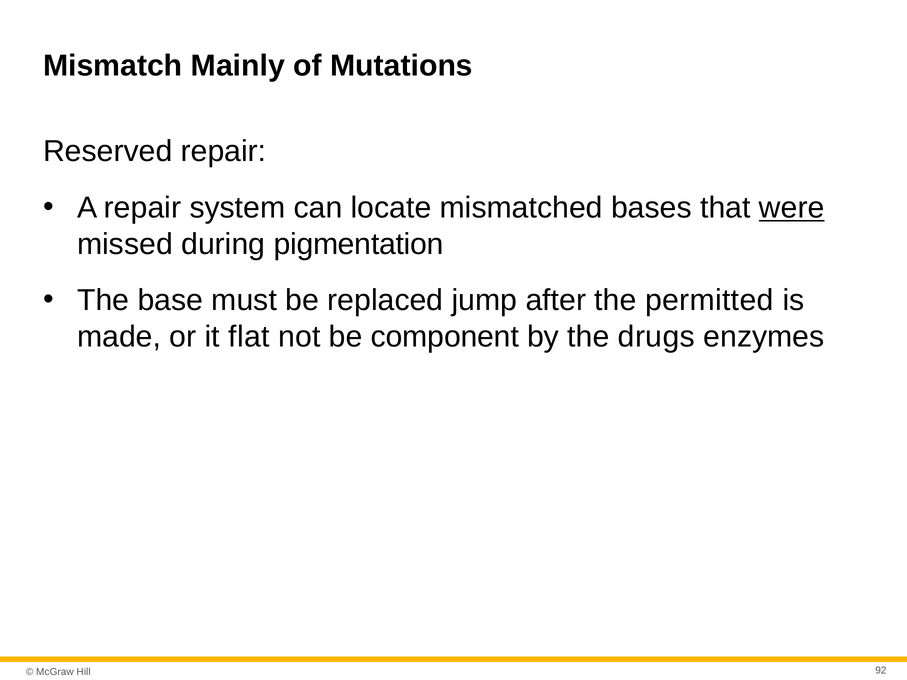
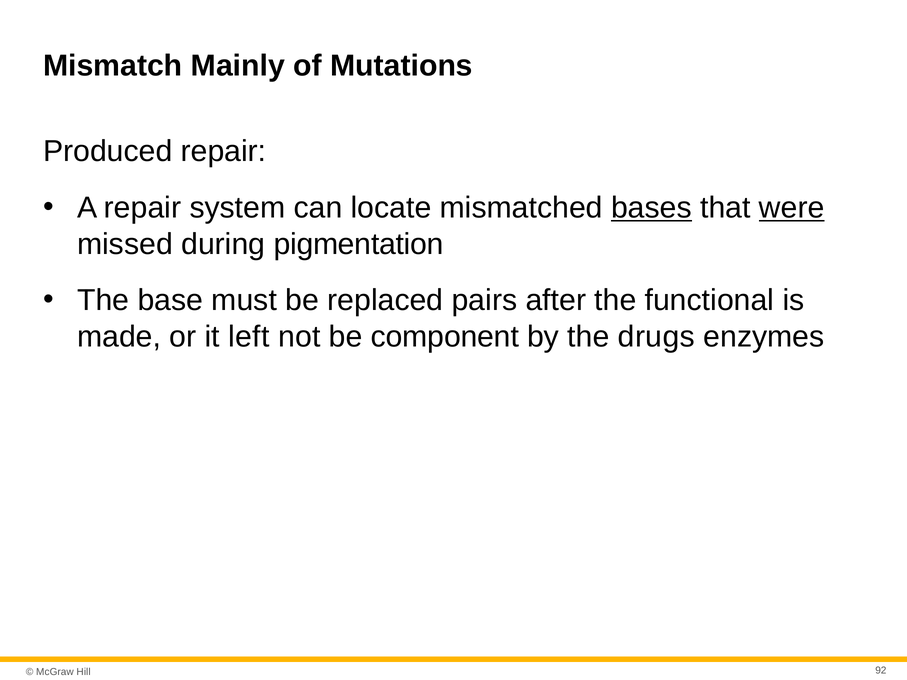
Reserved: Reserved -> Produced
bases underline: none -> present
jump: jump -> pairs
permitted: permitted -> functional
flat: flat -> left
